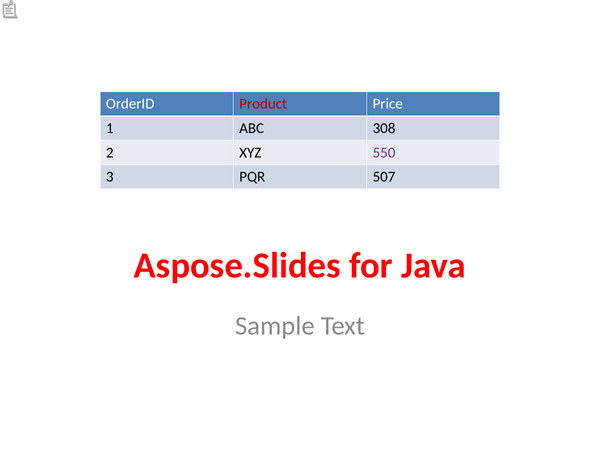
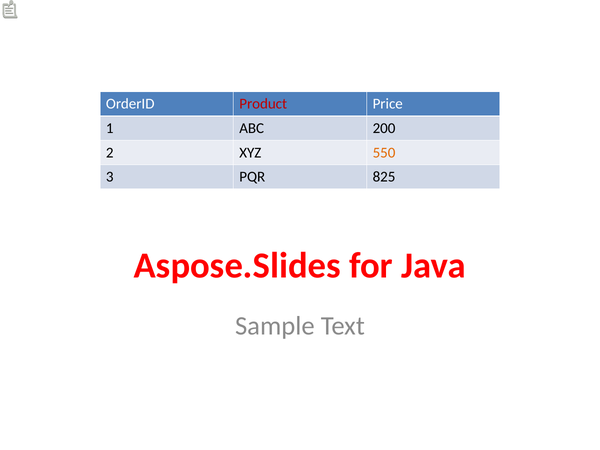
308: 308 -> 200
550 colour: purple -> orange
507: 507 -> 825
